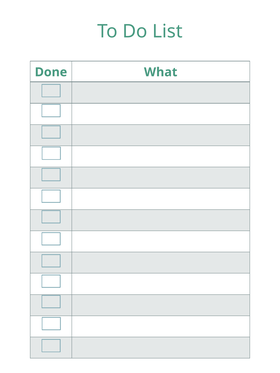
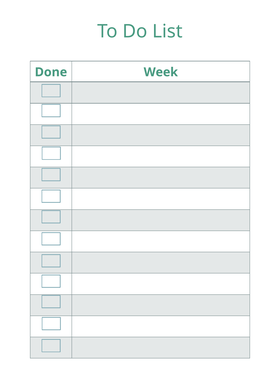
What: What -> Week
